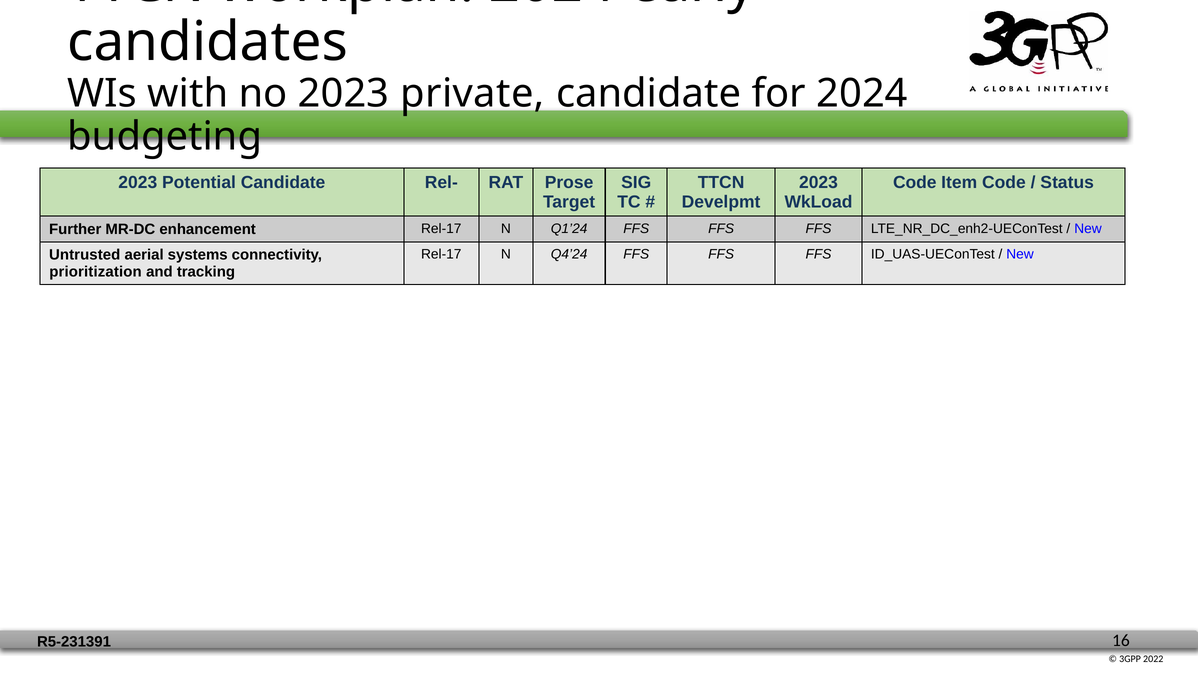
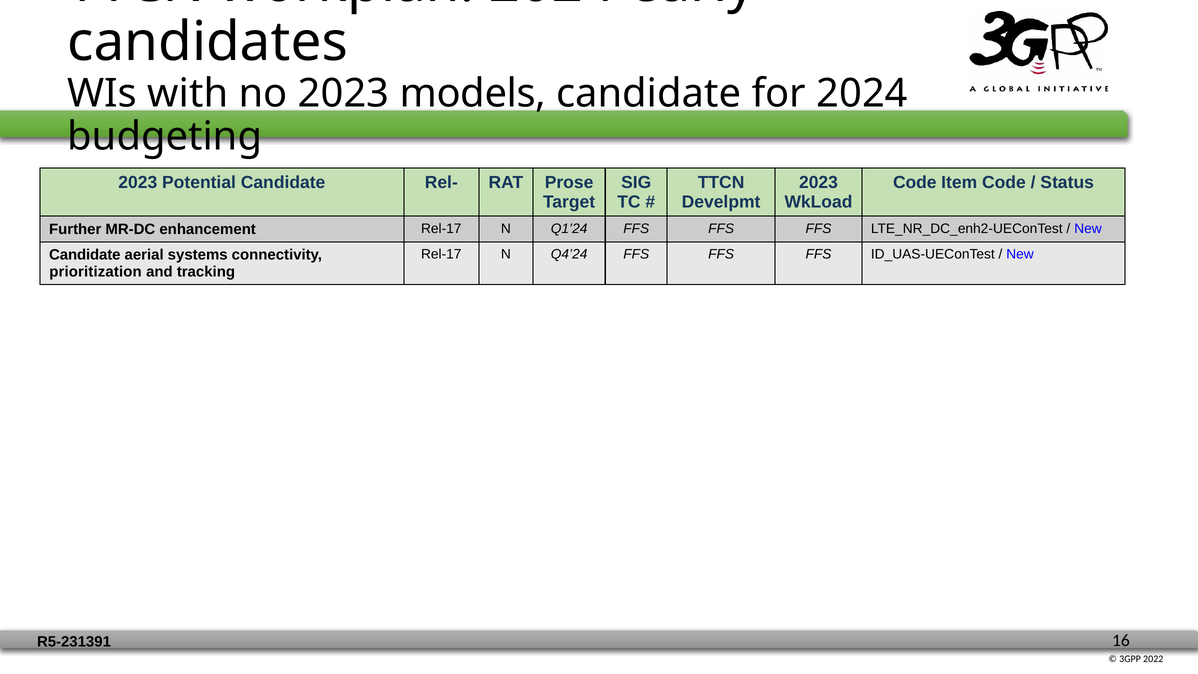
private: private -> models
Untrusted at (85, 255): Untrusted -> Candidate
